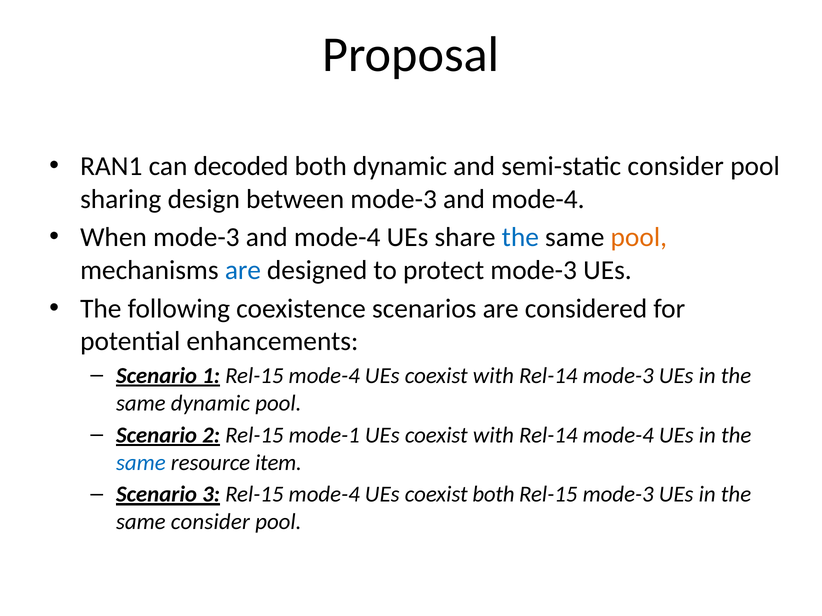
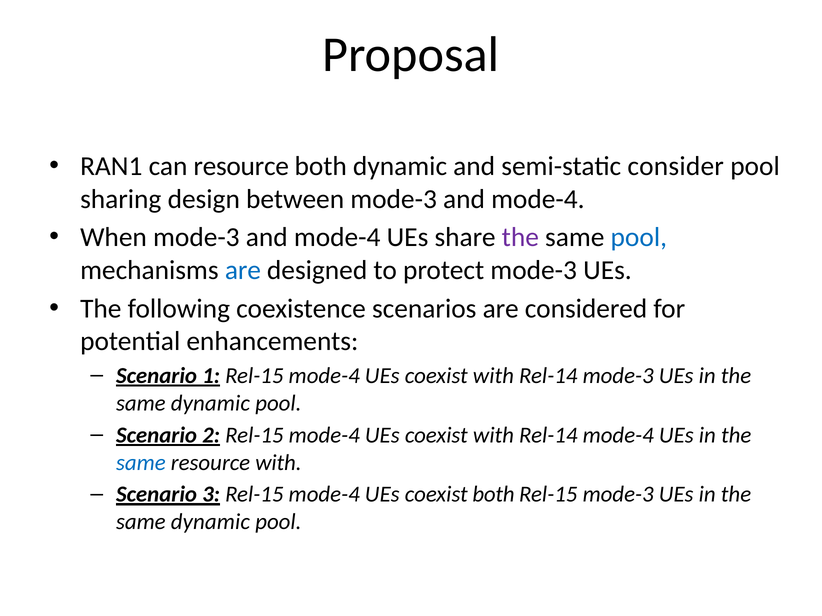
can decoded: decoded -> resource
the at (520, 238) colour: blue -> purple
pool at (639, 238) colour: orange -> blue
2 Rel-15 mode-1: mode-1 -> mode-4
resource item: item -> with
consider at (210, 522): consider -> dynamic
